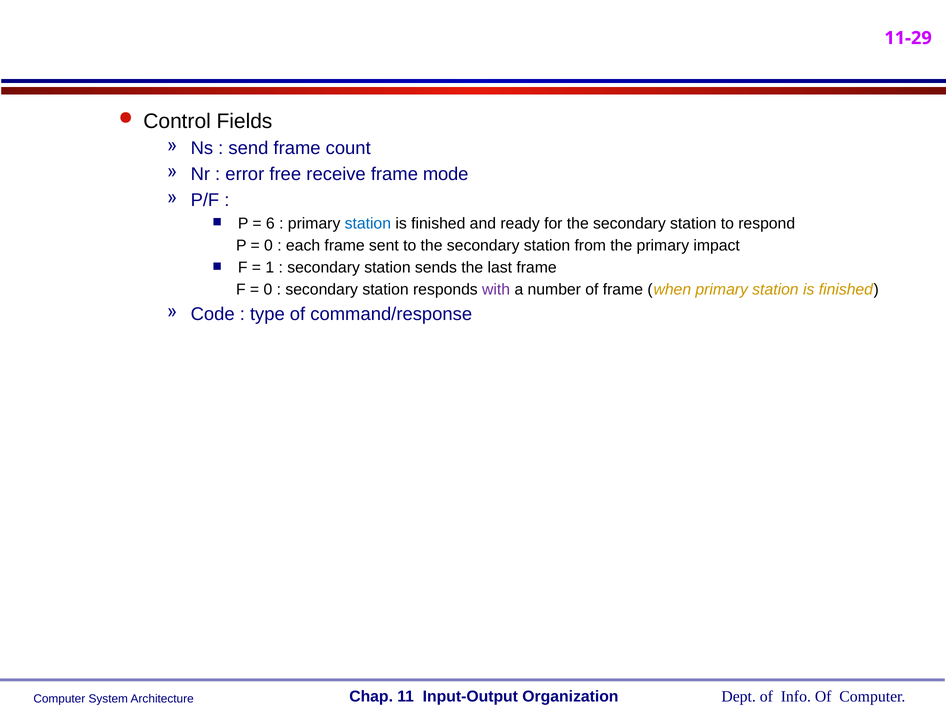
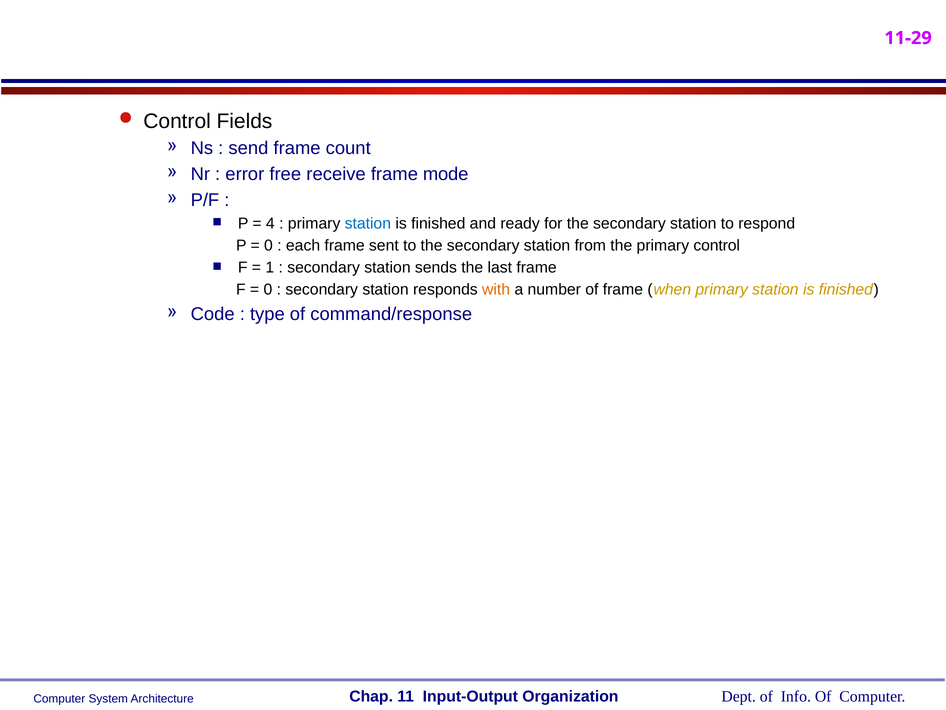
6: 6 -> 4
primary impact: impact -> control
with colour: purple -> orange
